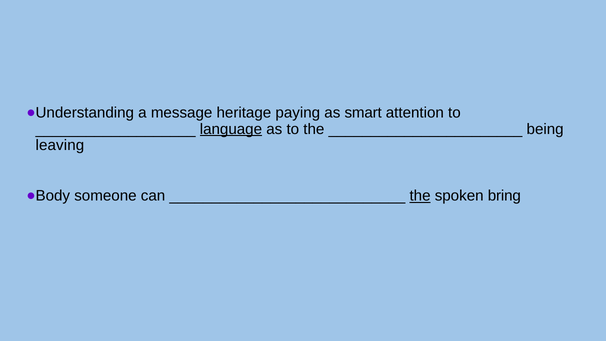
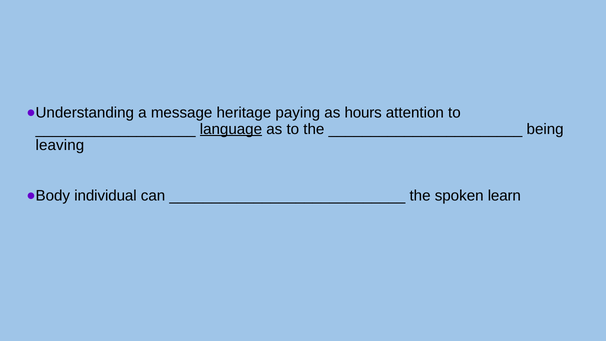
smart: smart -> hours
someone: someone -> individual
the at (420, 196) underline: present -> none
bring: bring -> learn
